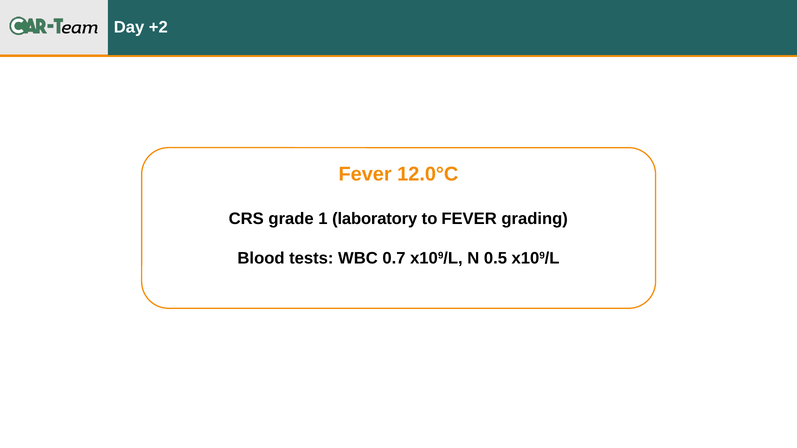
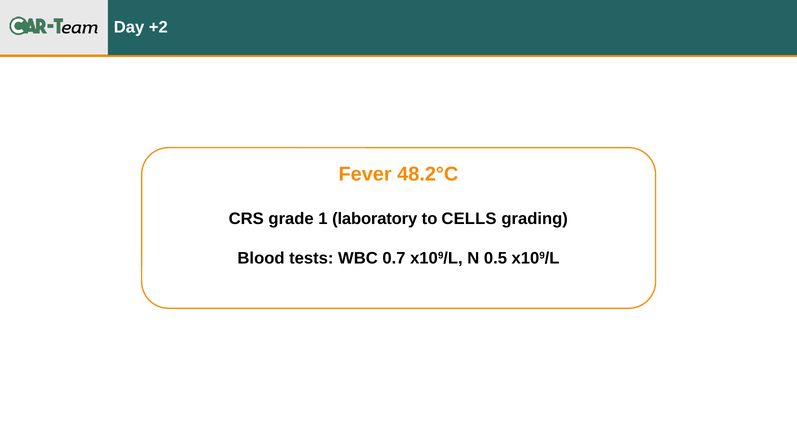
12.0°C: 12.0°C -> 48.2°C
to FEVER: FEVER -> CELLS
